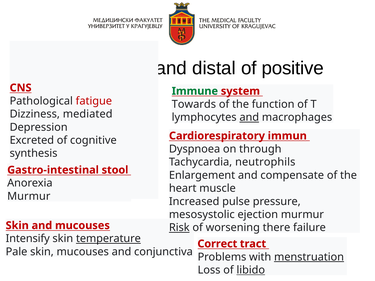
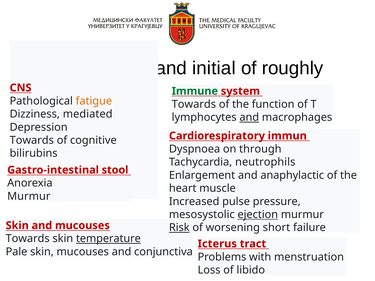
distal: distal -> initial
positive: positive -> roughly
fatigue colour: red -> orange
Excreted at (32, 140): Excreted -> Towards
synthesis: synthesis -> bilirubins
compensate: compensate -> anaphylactic
ejection underline: none -> present
there: there -> short
Intensify at (28, 239): Intensify -> Towards
Correct: Correct -> Icterus
menstruation underline: present -> none
libido underline: present -> none
